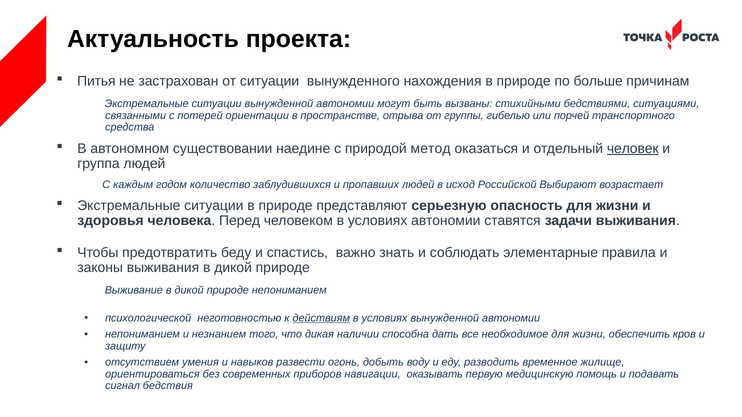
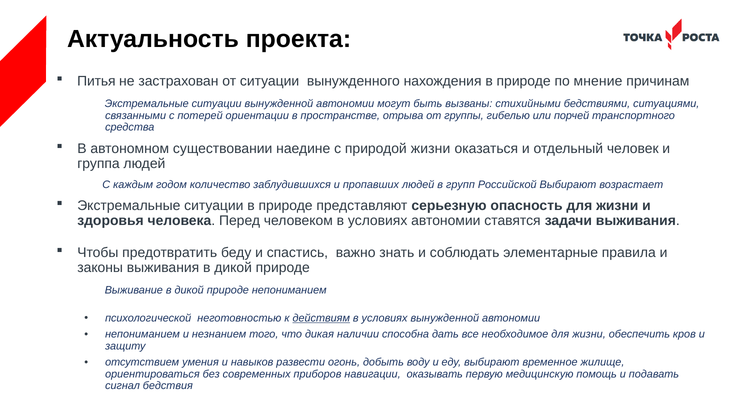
больше: больше -> мнение
природой метод: метод -> жизни
человек underline: present -> none
исход: исход -> групп
еду разводить: разводить -> выбирают
